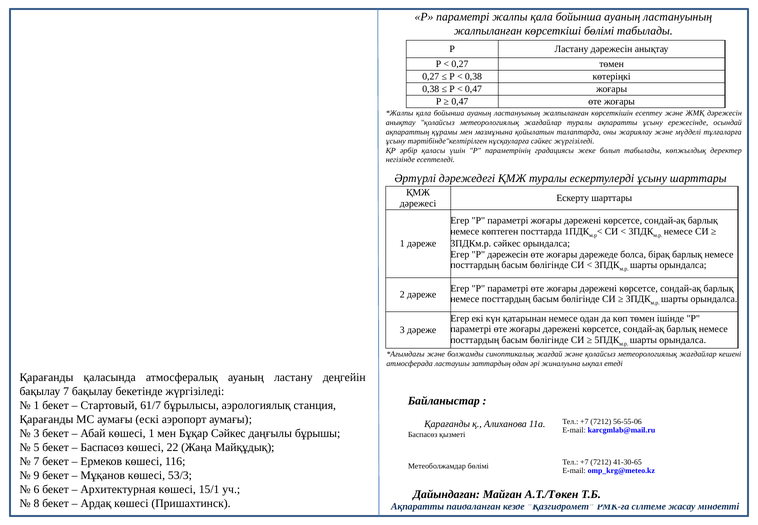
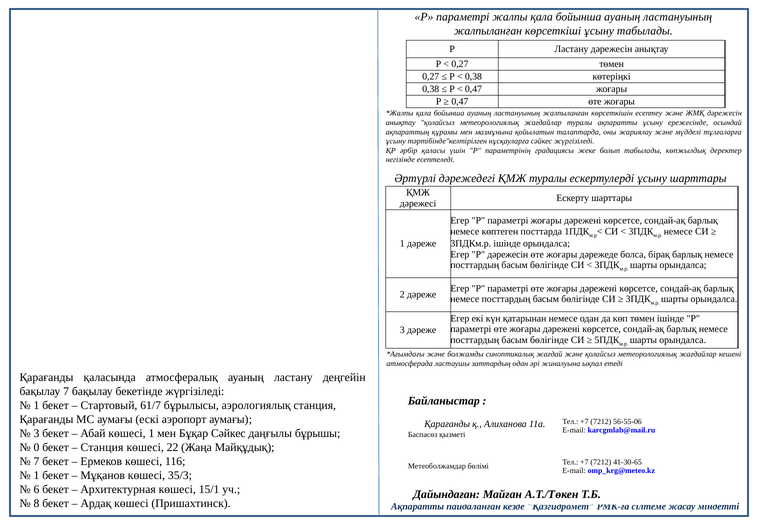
көрсеткіші бөлімі: бөлімі -> ұсыну
3ПДКм.р сәйкес: сәйкес -> ішінде
5: 5 -> 0
Баспасөз at (102, 447): Баспасөз -> Станция
9 at (36, 475): 9 -> 1
53/3: 53/3 -> 35/3
